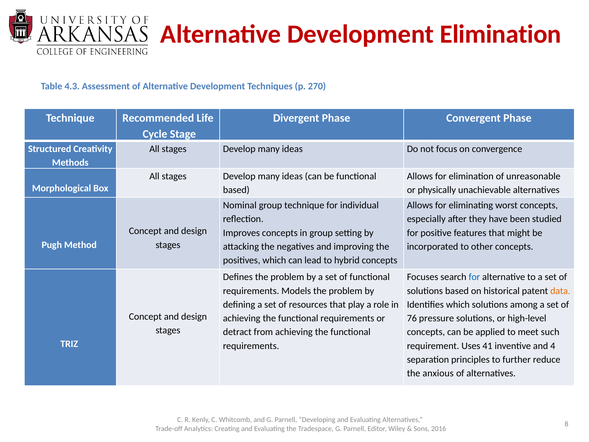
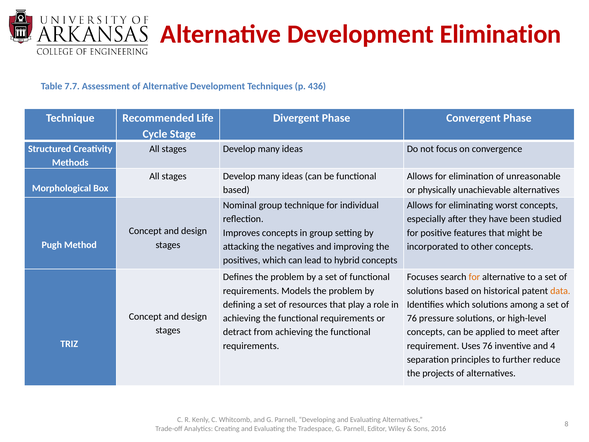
4.3: 4.3 -> 7.7
270: 270 -> 436
for at (474, 277) colour: blue -> orange
meet such: such -> after
Uses 41: 41 -> 76
anxious: anxious -> projects
